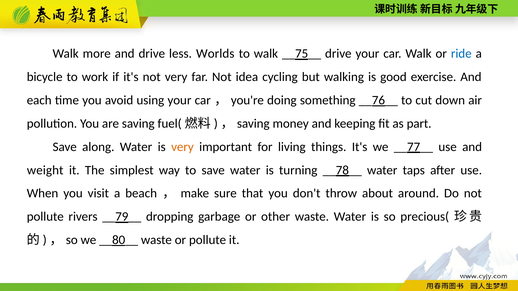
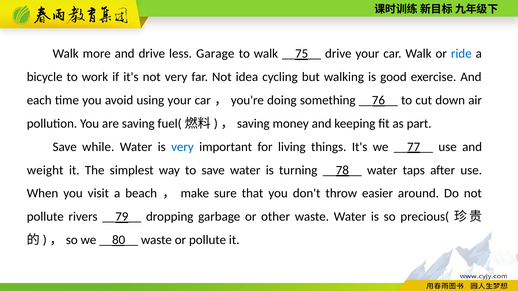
Worlds: Worlds -> Garage
along: along -> while
very at (182, 147) colour: orange -> blue
about: about -> easier
